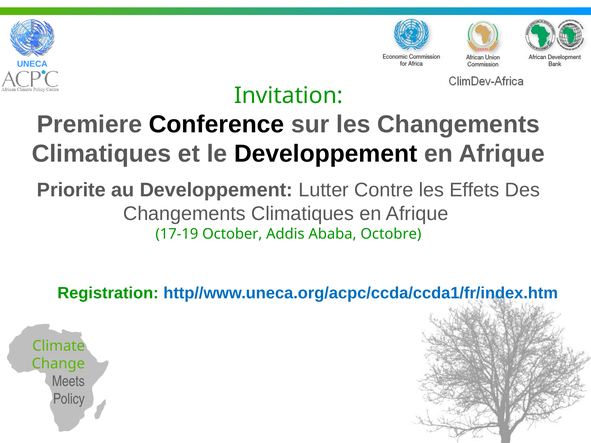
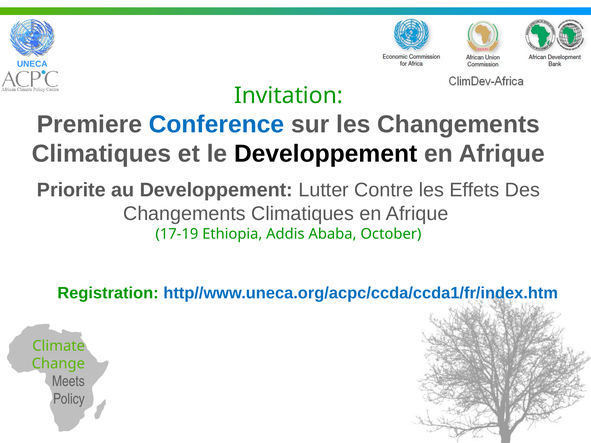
Conference colour: black -> blue
October: October -> Ethiopia
Octobre: Octobre -> October
